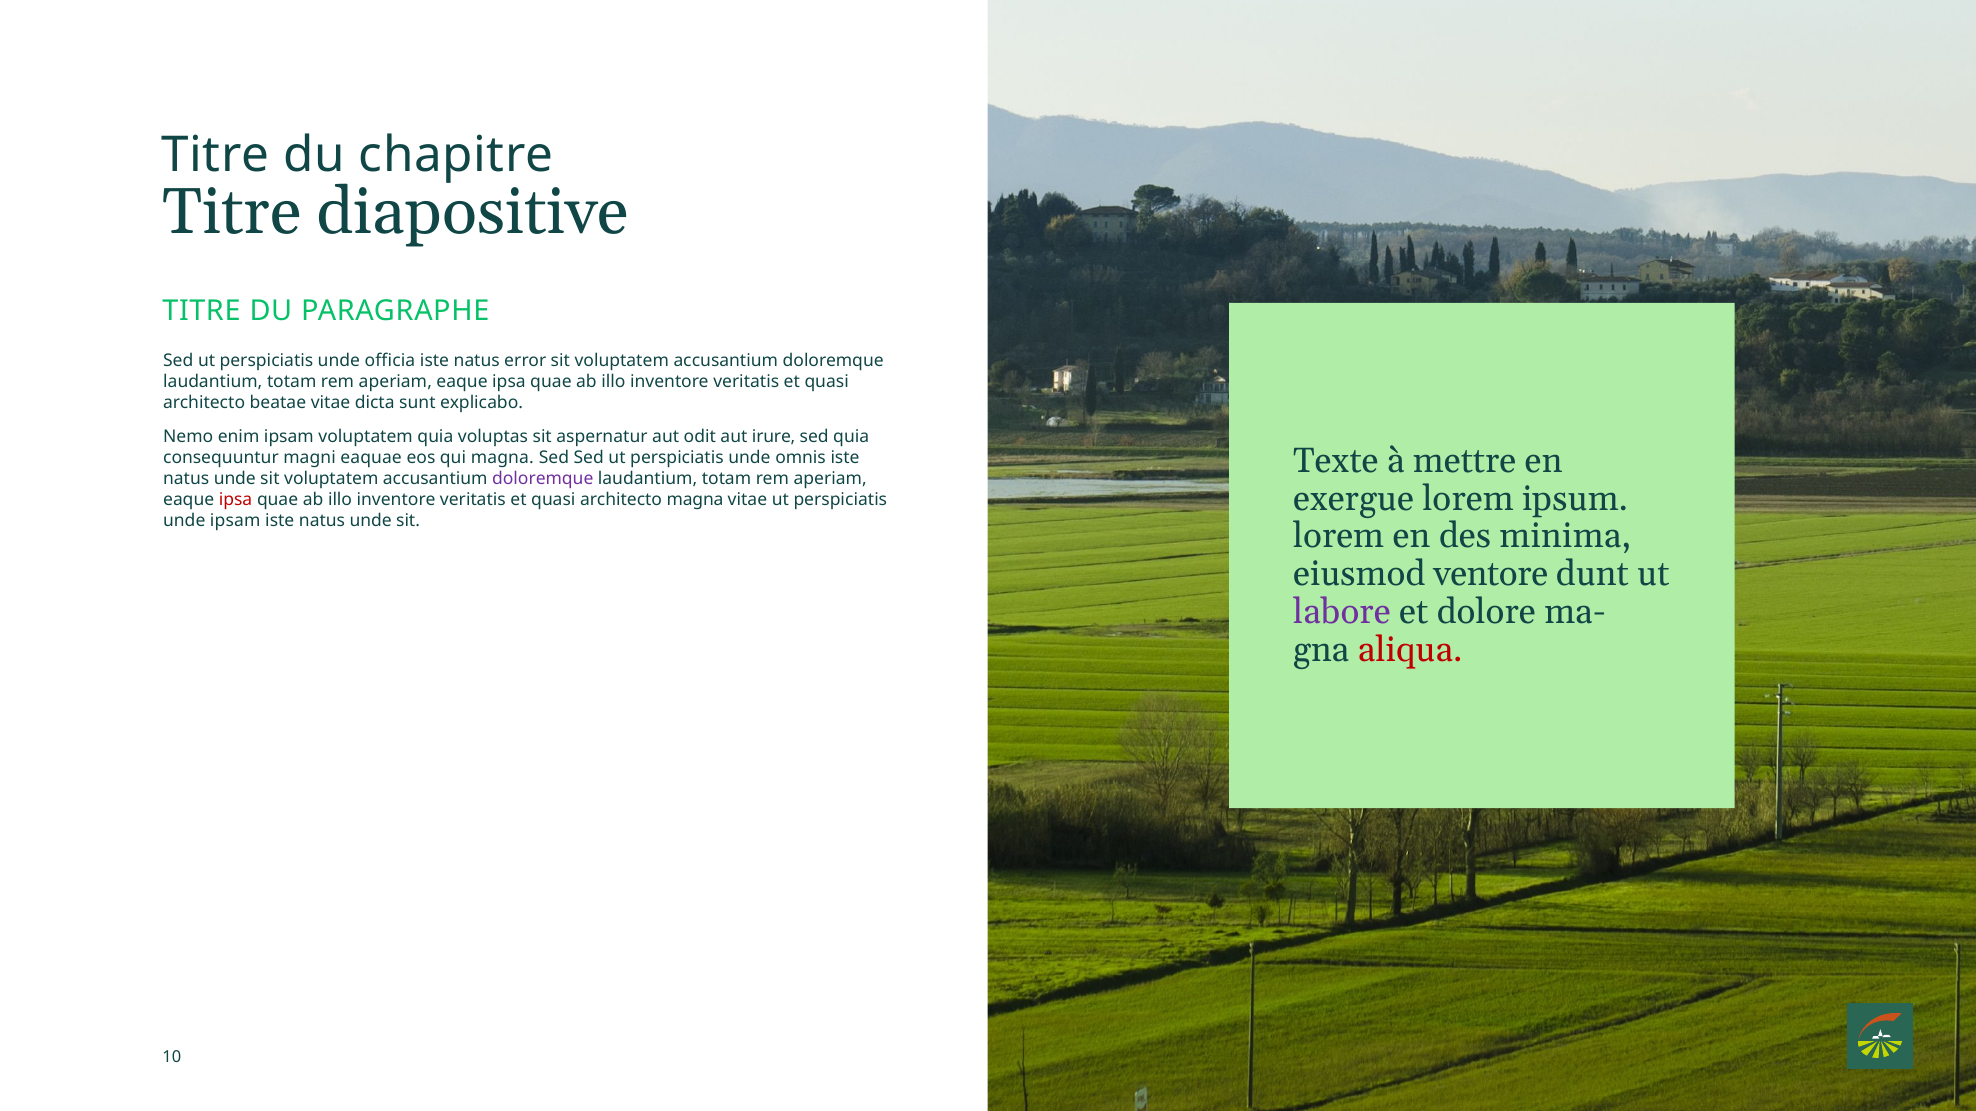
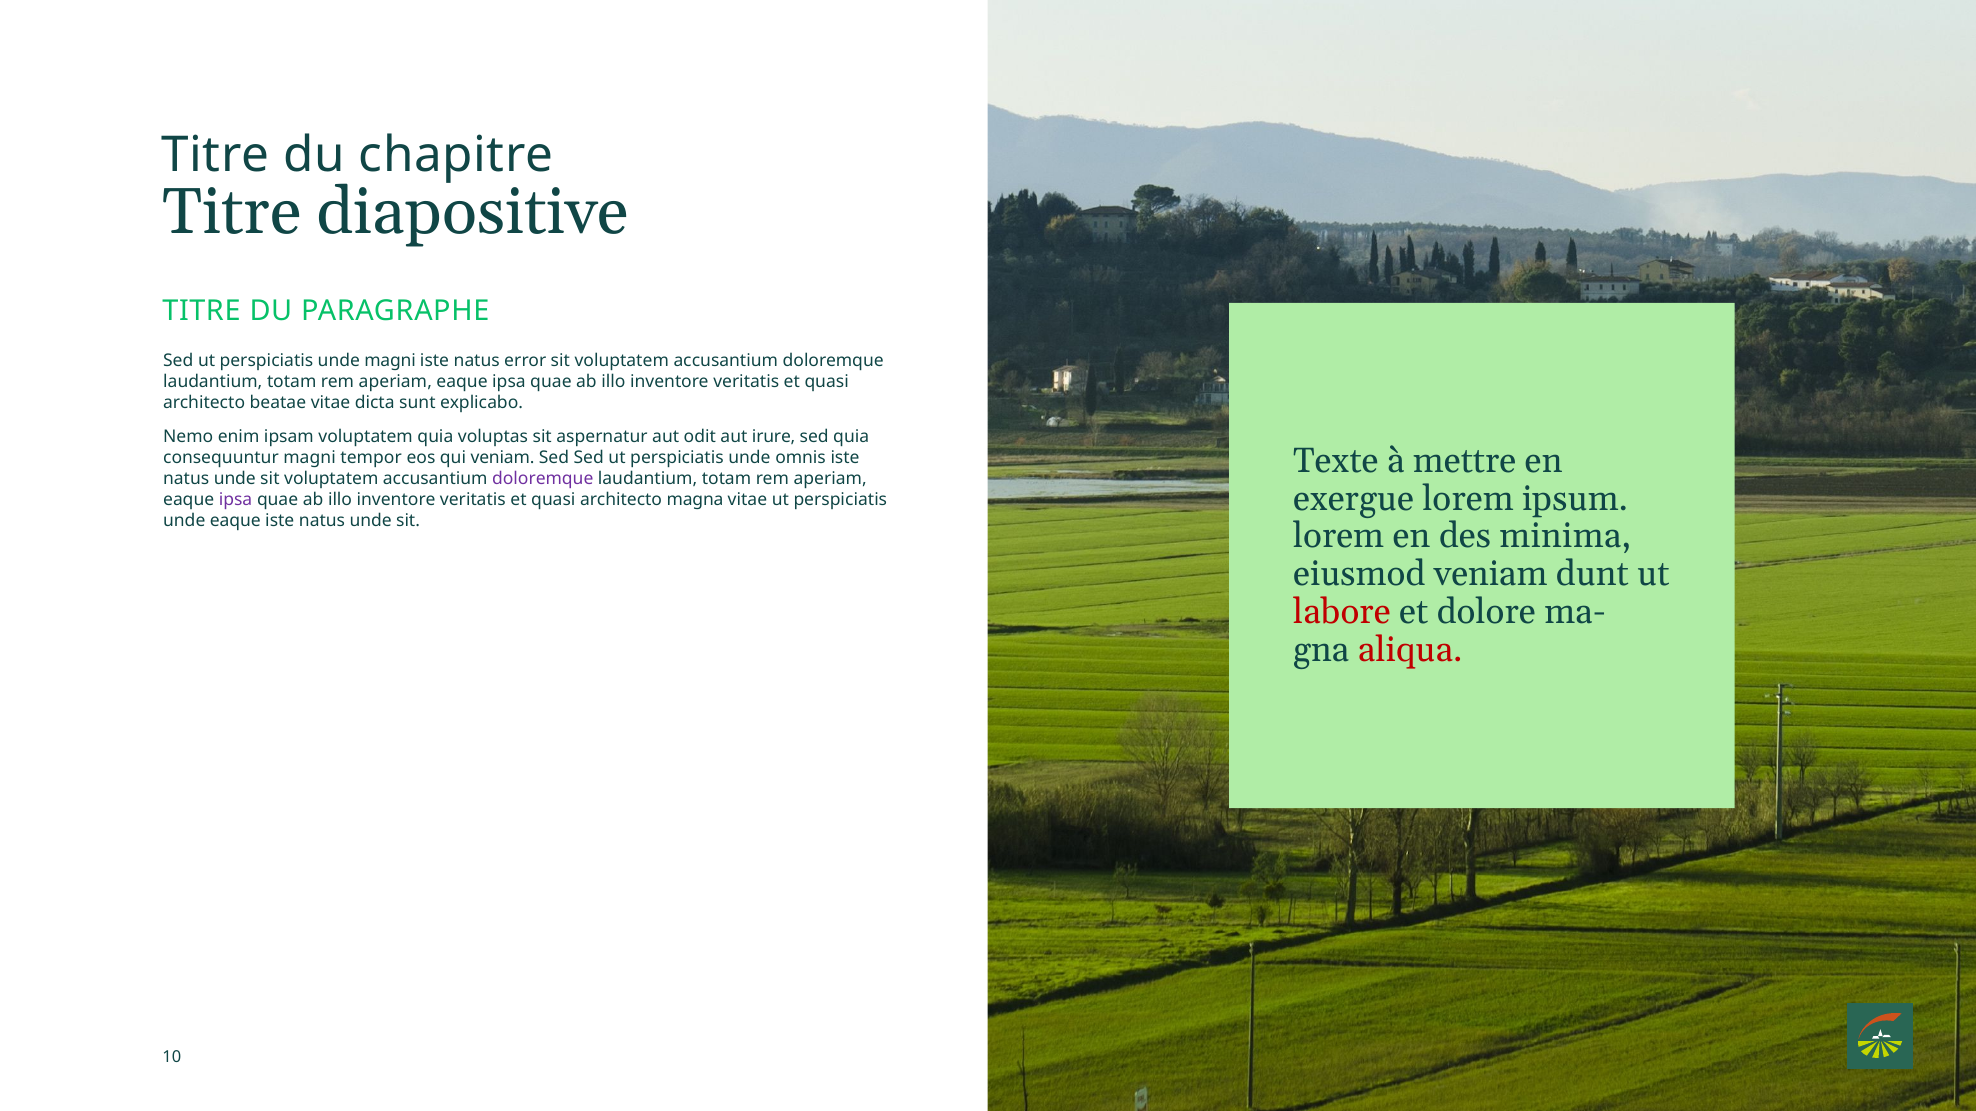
unde officia: officia -> magni
eaquae: eaquae -> tempor
qui magna: magna -> veniam
ipsa at (236, 500) colour: red -> purple
unde ipsam: ipsam -> eaque
eiusmod ventore: ventore -> veniam
labore colour: purple -> red
